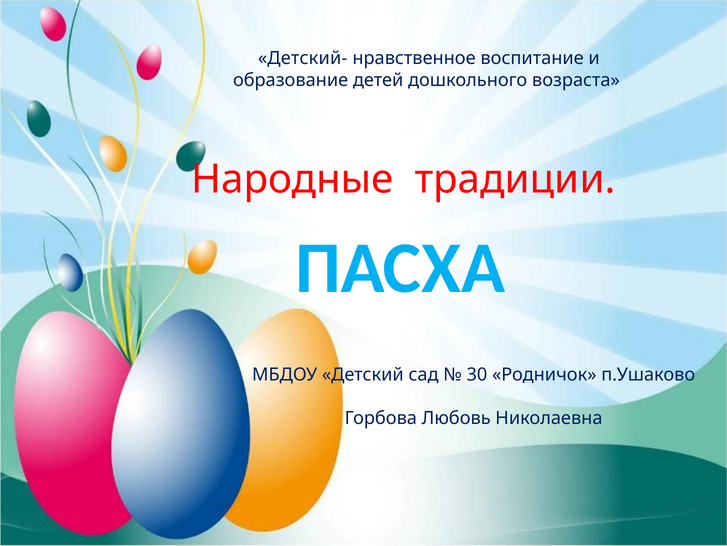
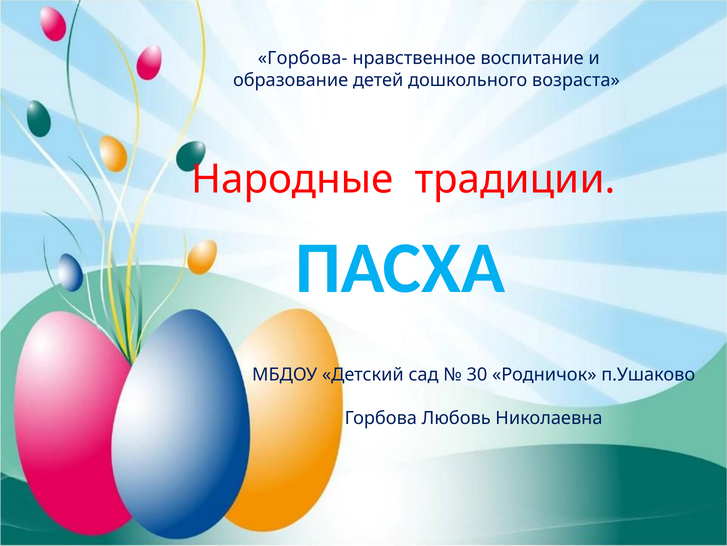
Детский-: Детский- -> Горбова-
